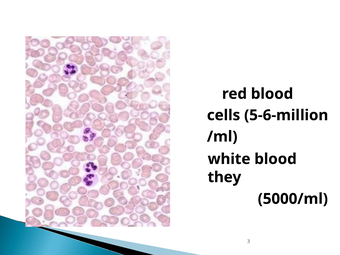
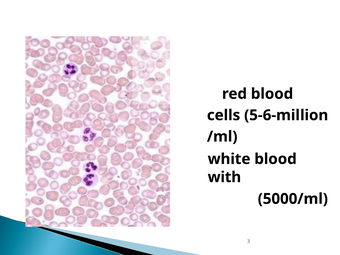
they: they -> with
